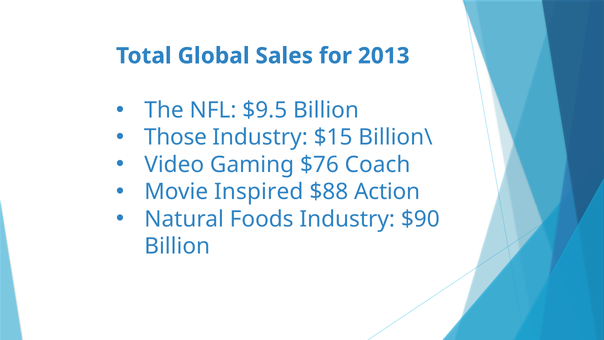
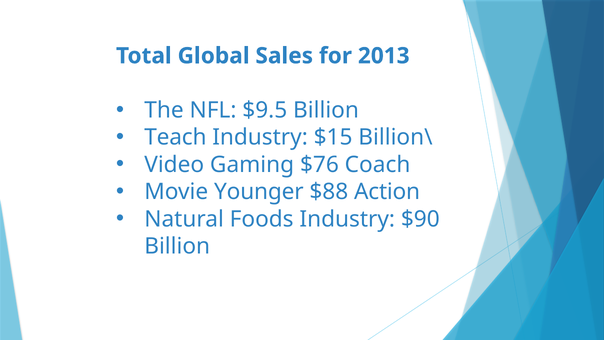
Those: Those -> Teach
Inspired: Inspired -> Younger
